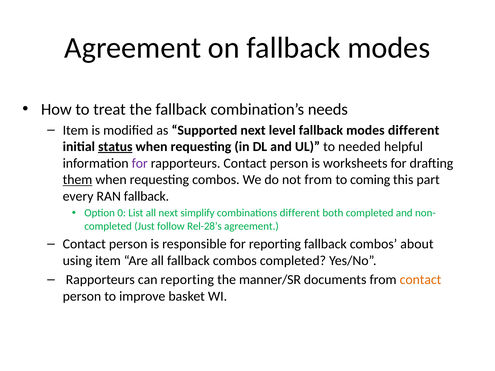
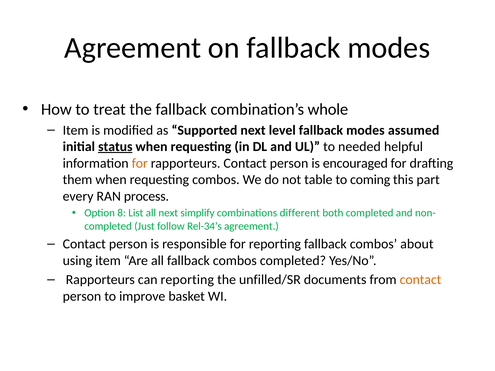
needs: needs -> whole
modes different: different -> assumed
for at (140, 163) colour: purple -> orange
worksheets: worksheets -> encouraged
them underline: present -> none
not from: from -> table
RAN fallback: fallback -> process
0: 0 -> 8
Rel-28’s: Rel-28’s -> Rel-34’s
manner/SR: manner/SR -> unfilled/SR
